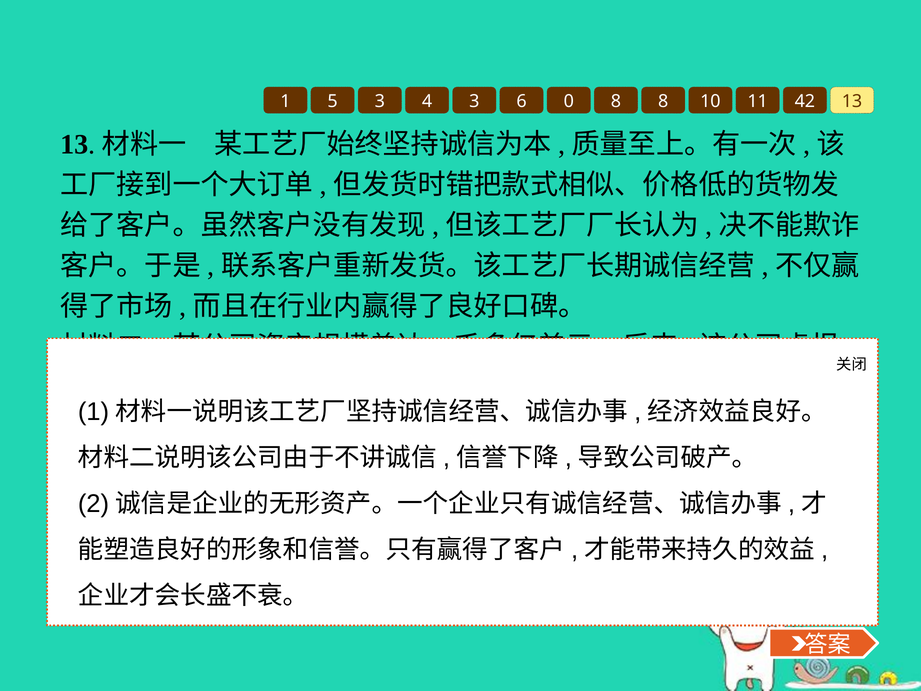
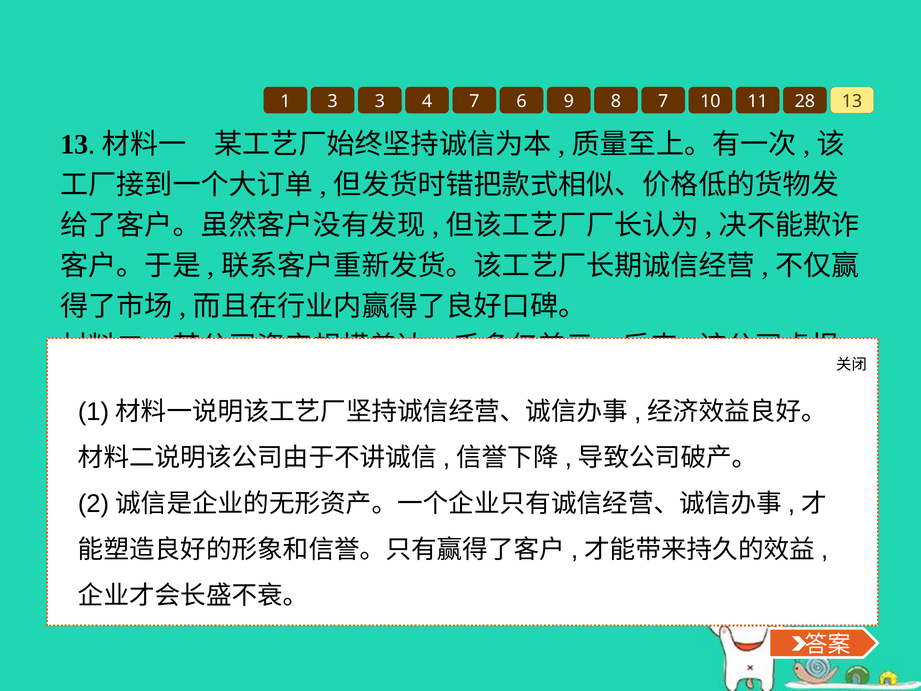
1 5: 5 -> 3
4 3: 3 -> 7
0: 0 -> 9
8 8: 8 -> 7
42: 42 -> 28
